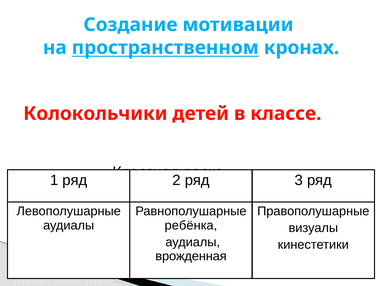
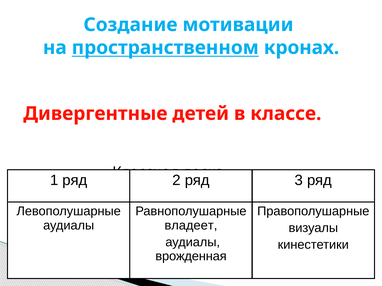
Колокольчики: Колокольчики -> Дивергентные
ребёнка: ребёнка -> владеет
